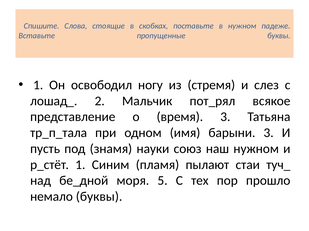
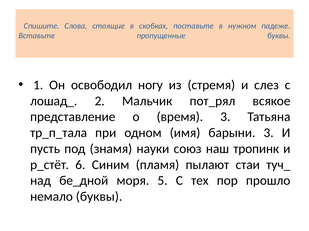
наш нужном: нужном -> тропинк
р_стёт 1: 1 -> 6
